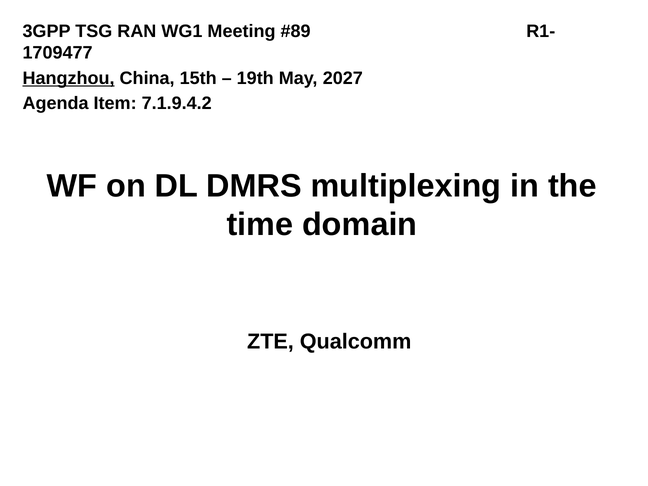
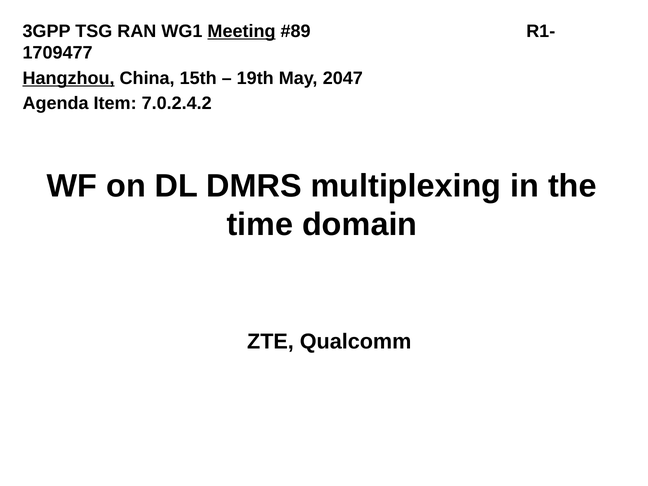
Meeting underline: none -> present
2027: 2027 -> 2047
7.1.9.4.2: 7.1.9.4.2 -> 7.0.2.4.2
